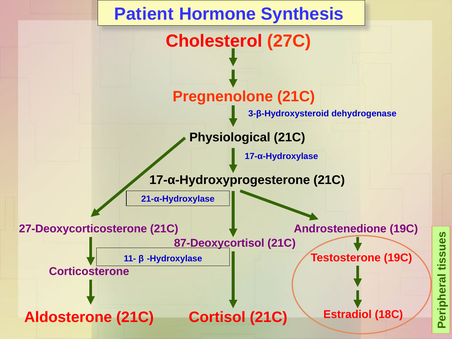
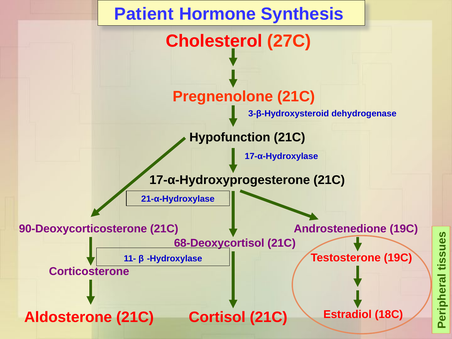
Physiological: Physiological -> Hypofunction
27-Deoxycorticosterone: 27-Deoxycorticosterone -> 90-Deoxycorticosterone
87-Deoxycortisol: 87-Deoxycortisol -> 68-Deoxycortisol
